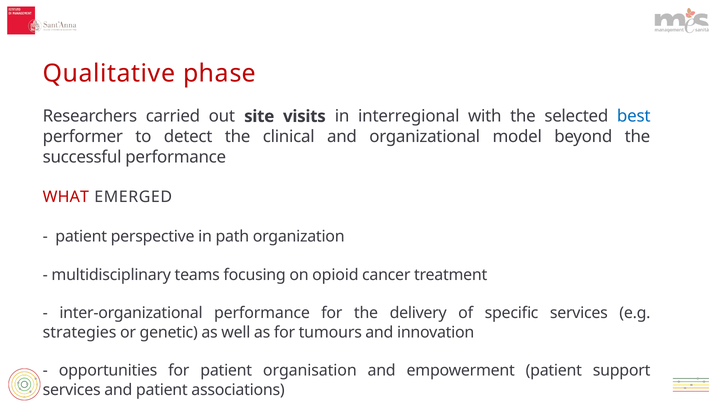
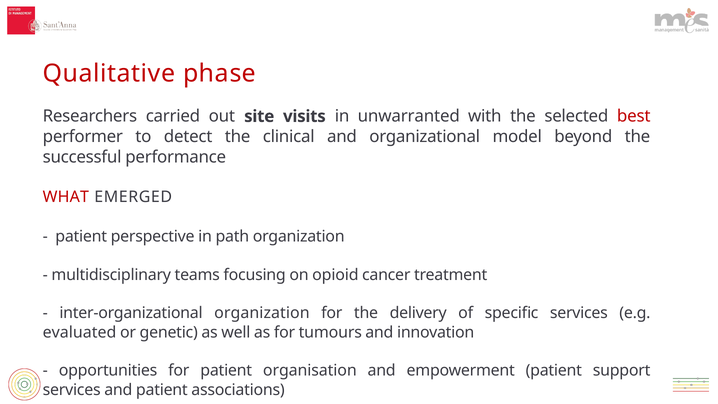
interregional: interregional -> unwarranted
best colour: blue -> red
inter-organizational performance: performance -> organization
strategies: strategies -> evaluated
